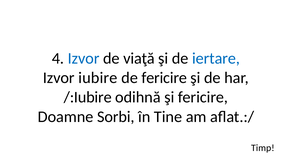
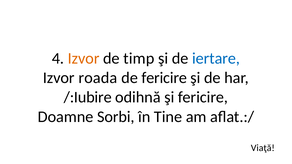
Izvor at (84, 58) colour: blue -> orange
viaţă: viaţă -> timp
iubire: iubire -> roada
Timp: Timp -> Viaţă
